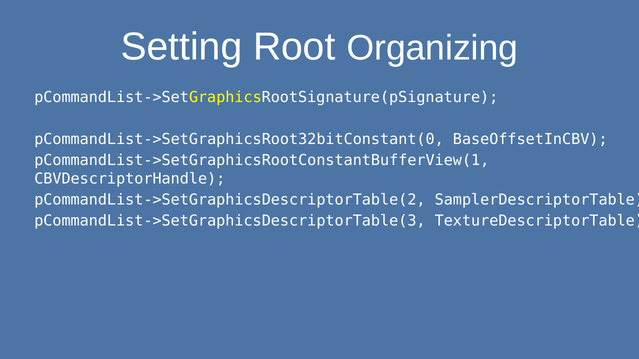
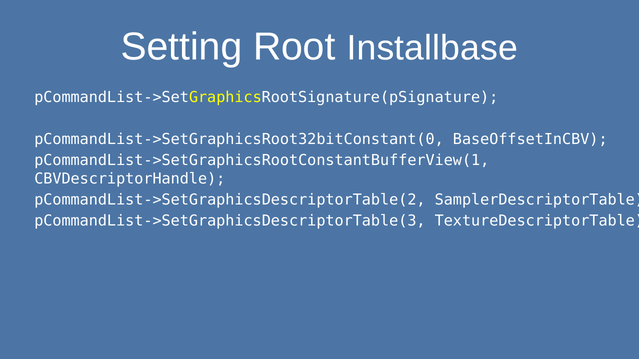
Organizing: Organizing -> Installbase
